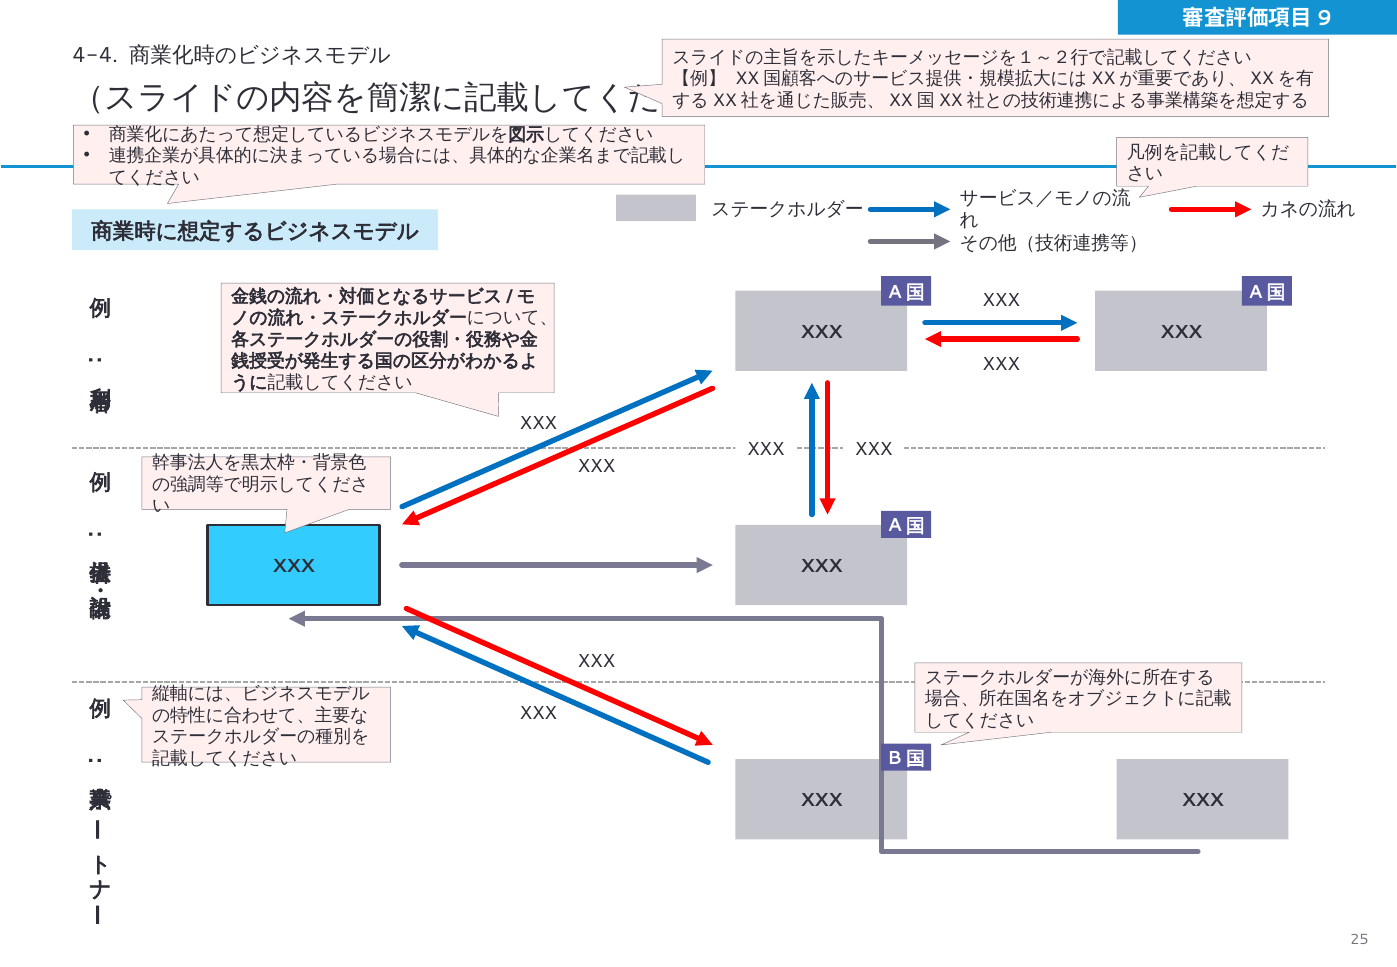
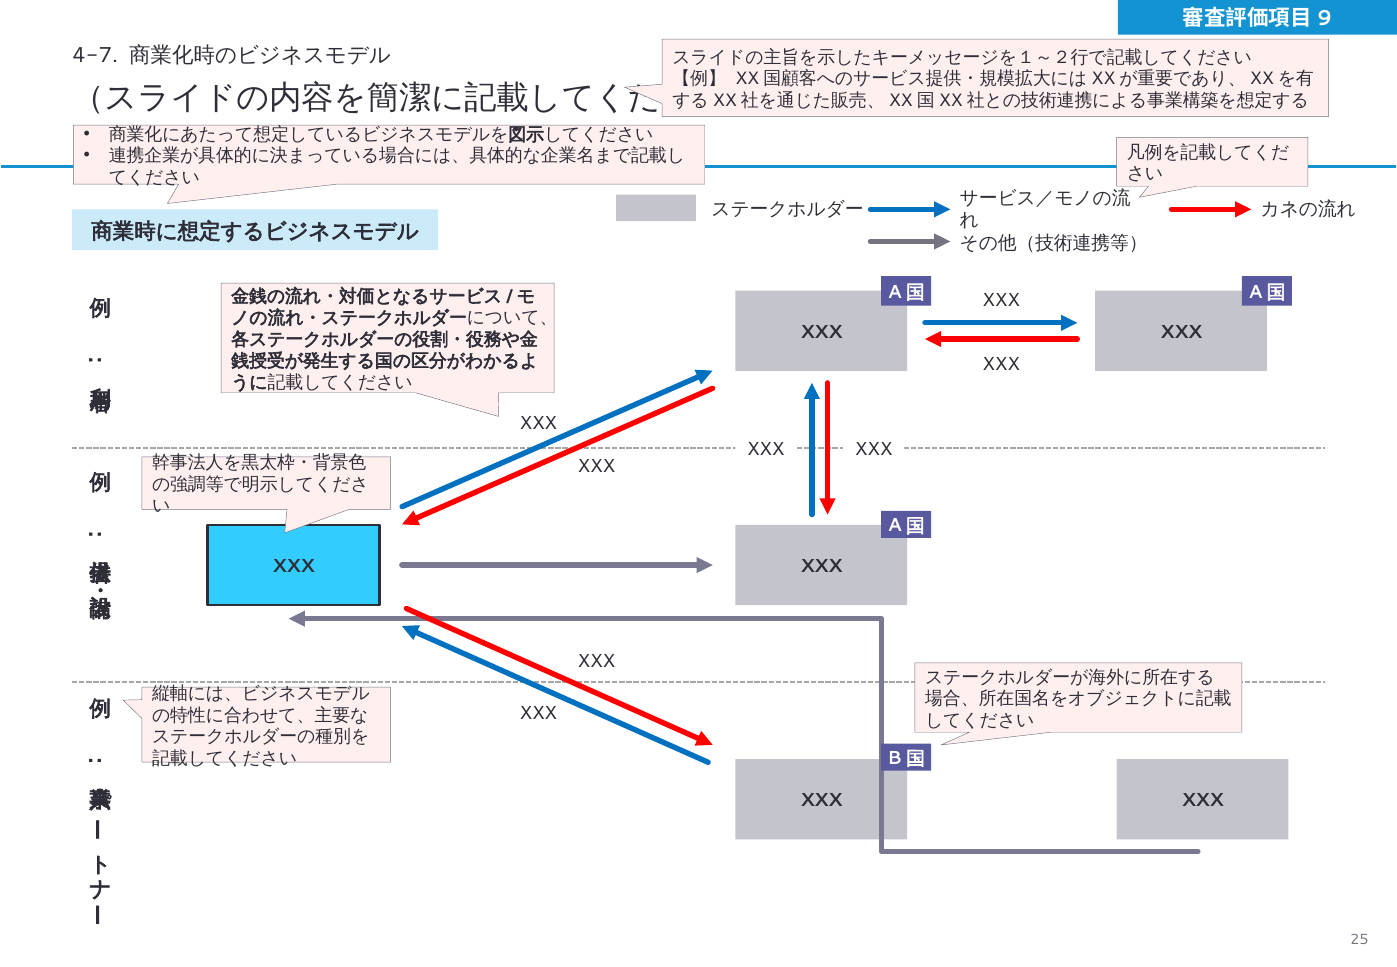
4-4: 4-4 -> 4-7
